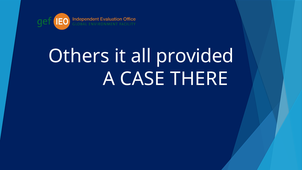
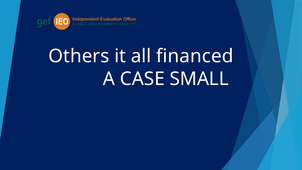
provided: provided -> financed
THERE: THERE -> SMALL
